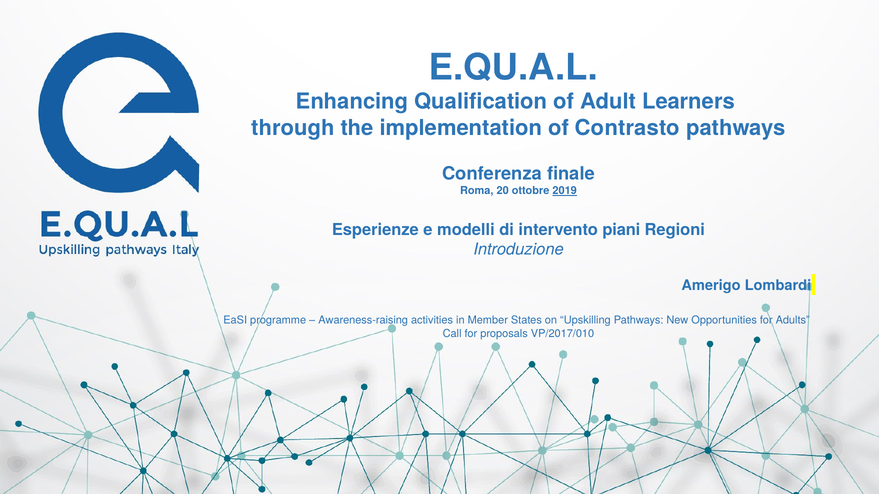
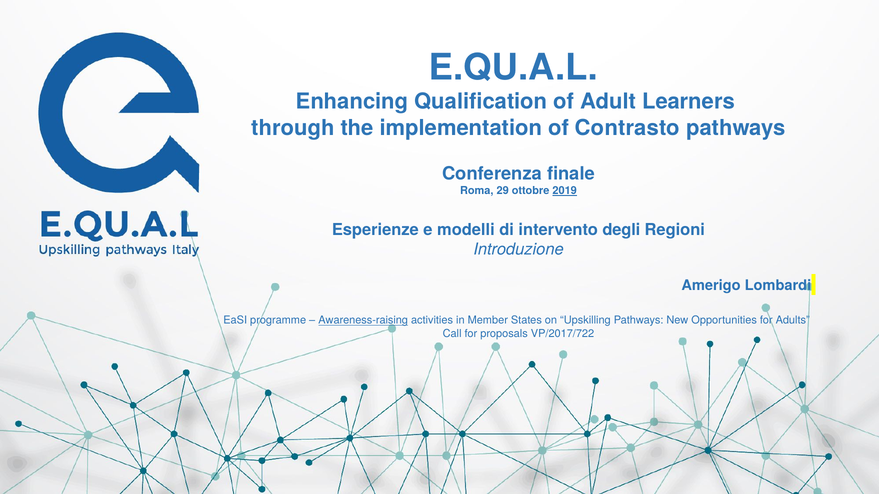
20: 20 -> 29
piani: piani -> degli
Awareness-raising underline: none -> present
VP/2017/010: VP/2017/010 -> VP/2017/722
